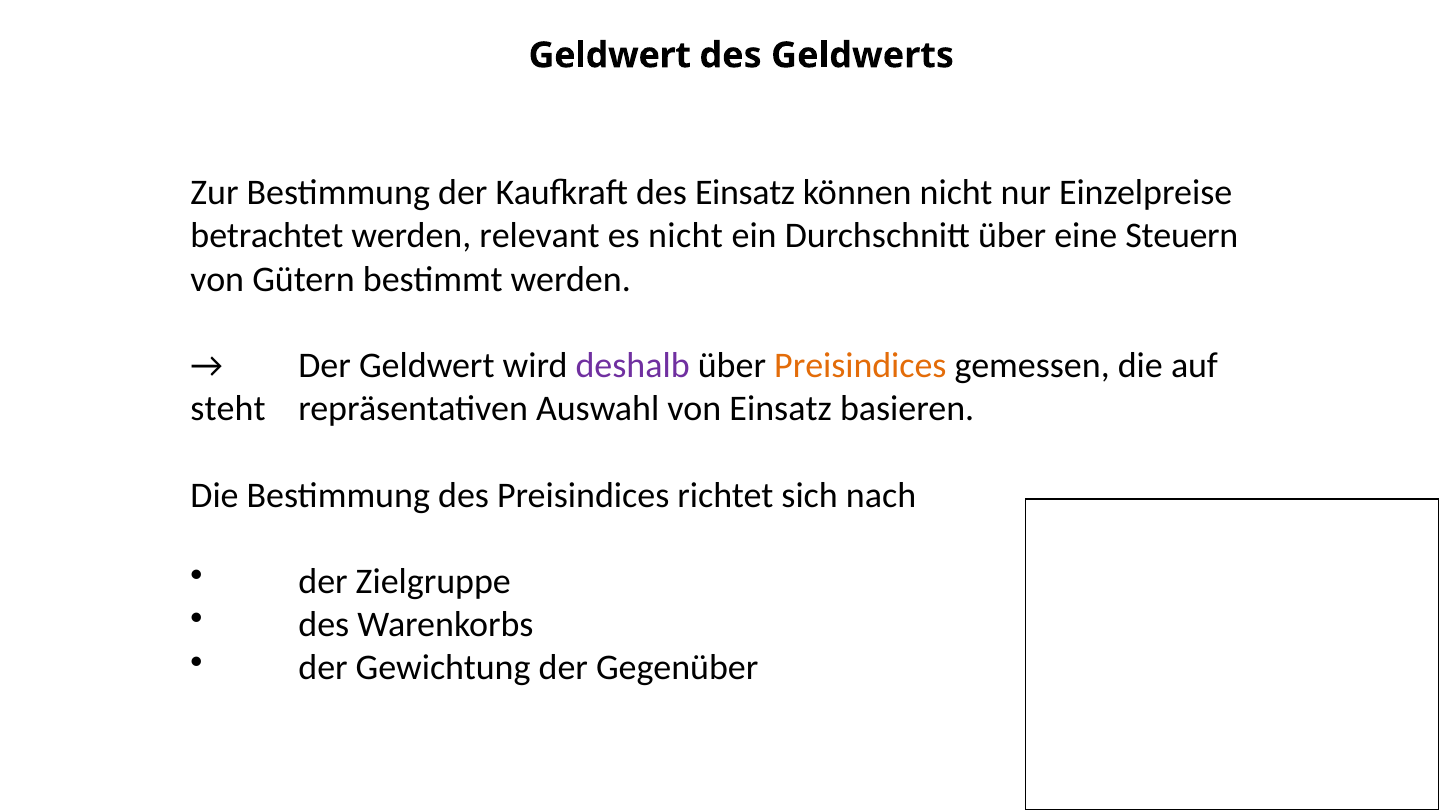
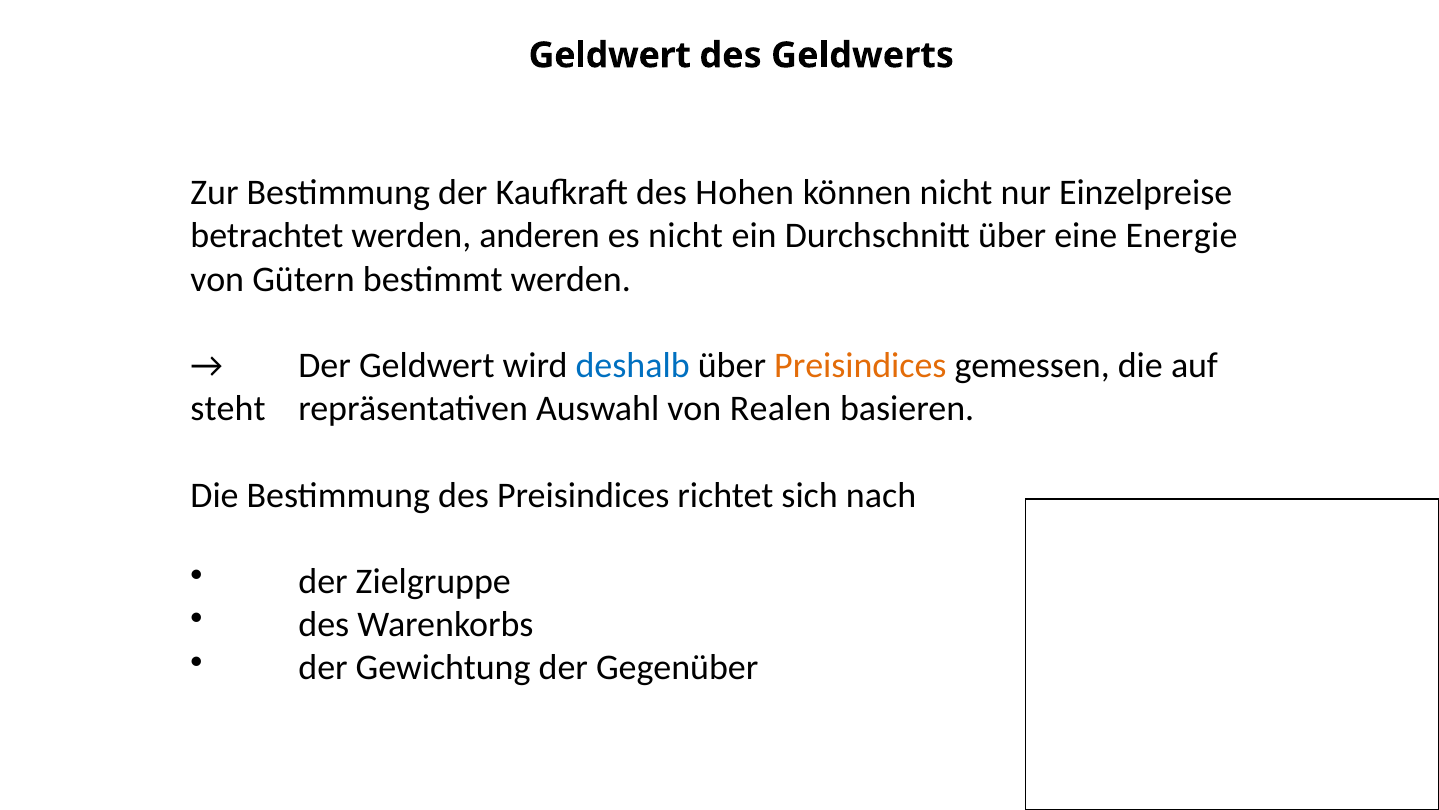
des Einsatz: Einsatz -> Hohen
relevant: relevant -> anderen
Steuern: Steuern -> Energie
deshalb colour: purple -> blue
von Einsatz: Einsatz -> Realen
